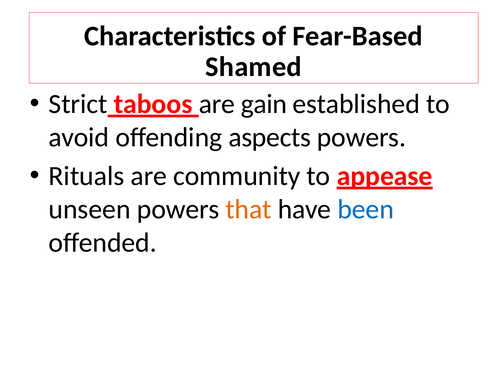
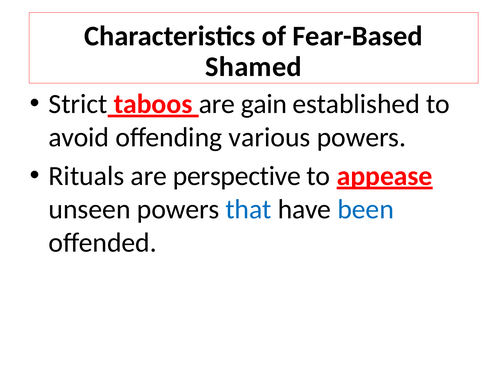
aspects: aspects -> various
community: community -> perspective
that colour: orange -> blue
